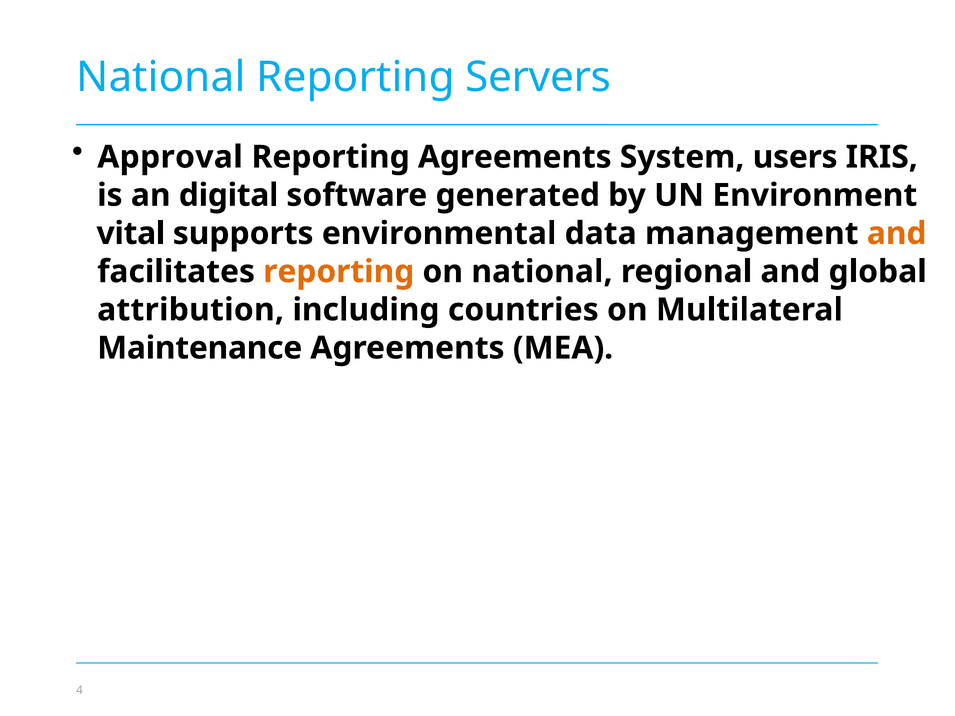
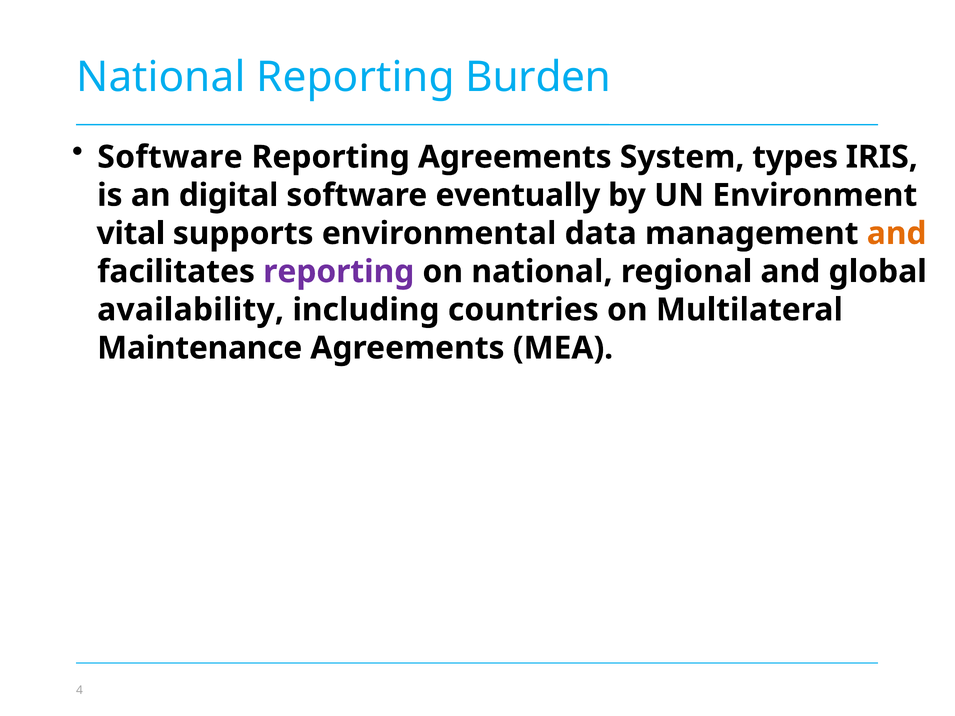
Servers: Servers -> Burden
Approval at (170, 157): Approval -> Software
users: users -> types
generated: generated -> eventually
reporting at (339, 272) colour: orange -> purple
attribution: attribution -> availability
